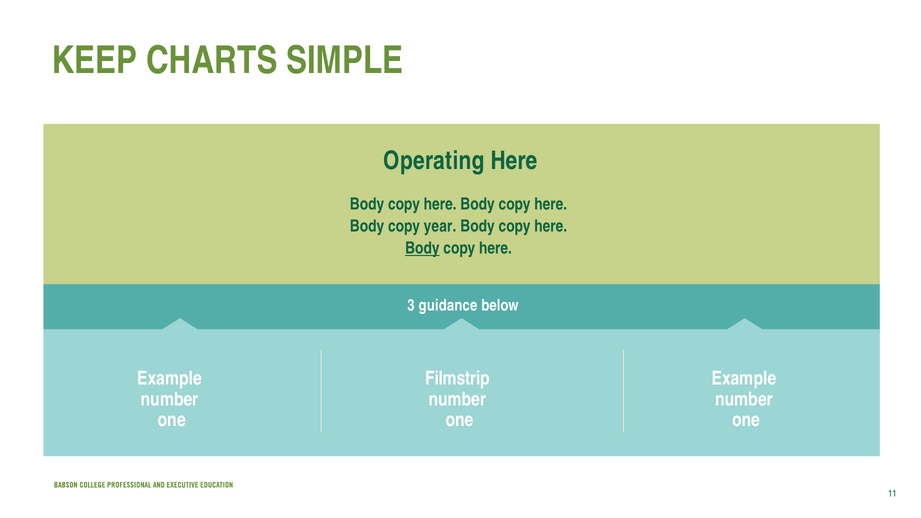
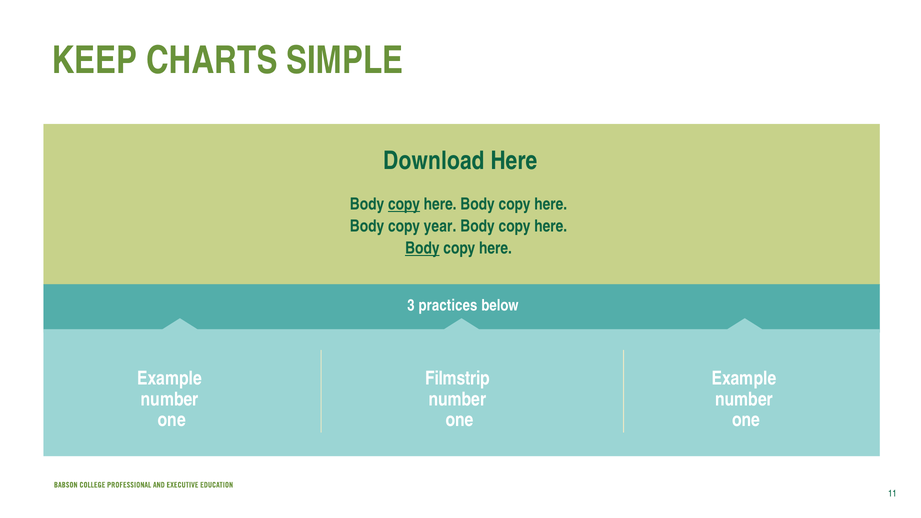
Operating: Operating -> Download
copy at (404, 204) underline: none -> present
guidance: guidance -> practices
